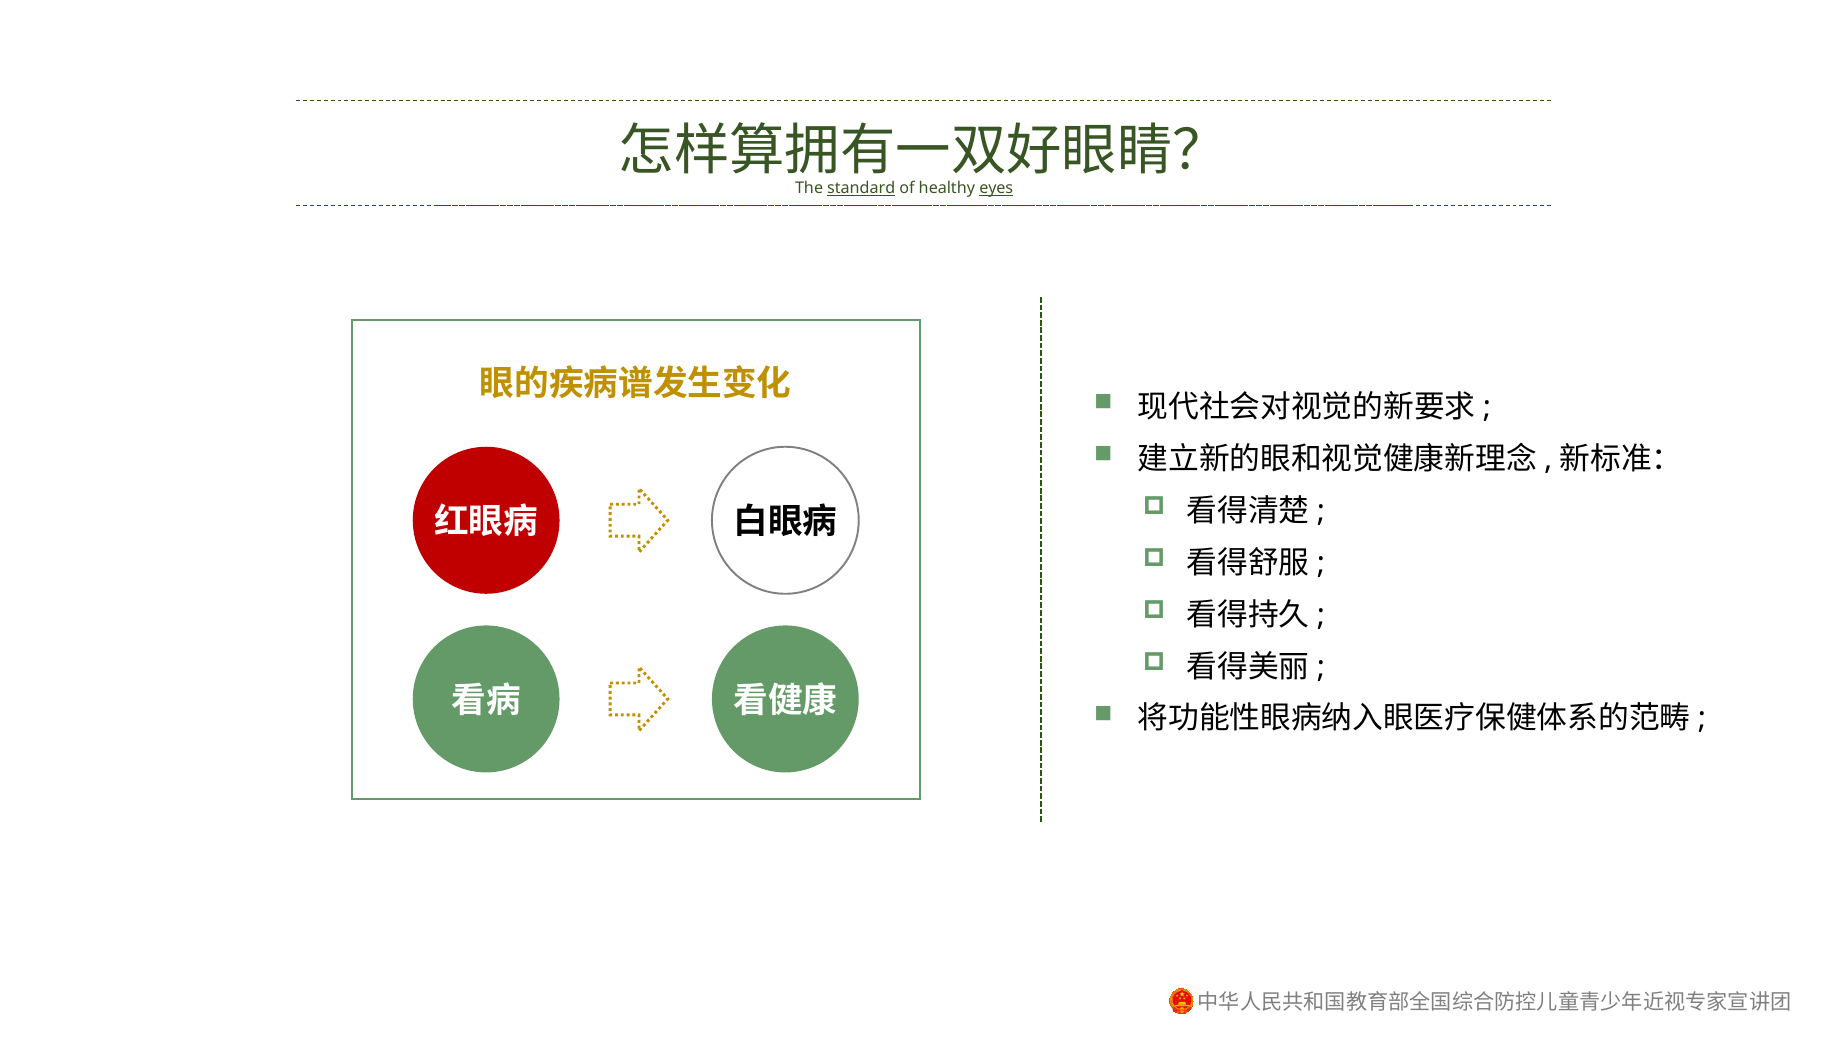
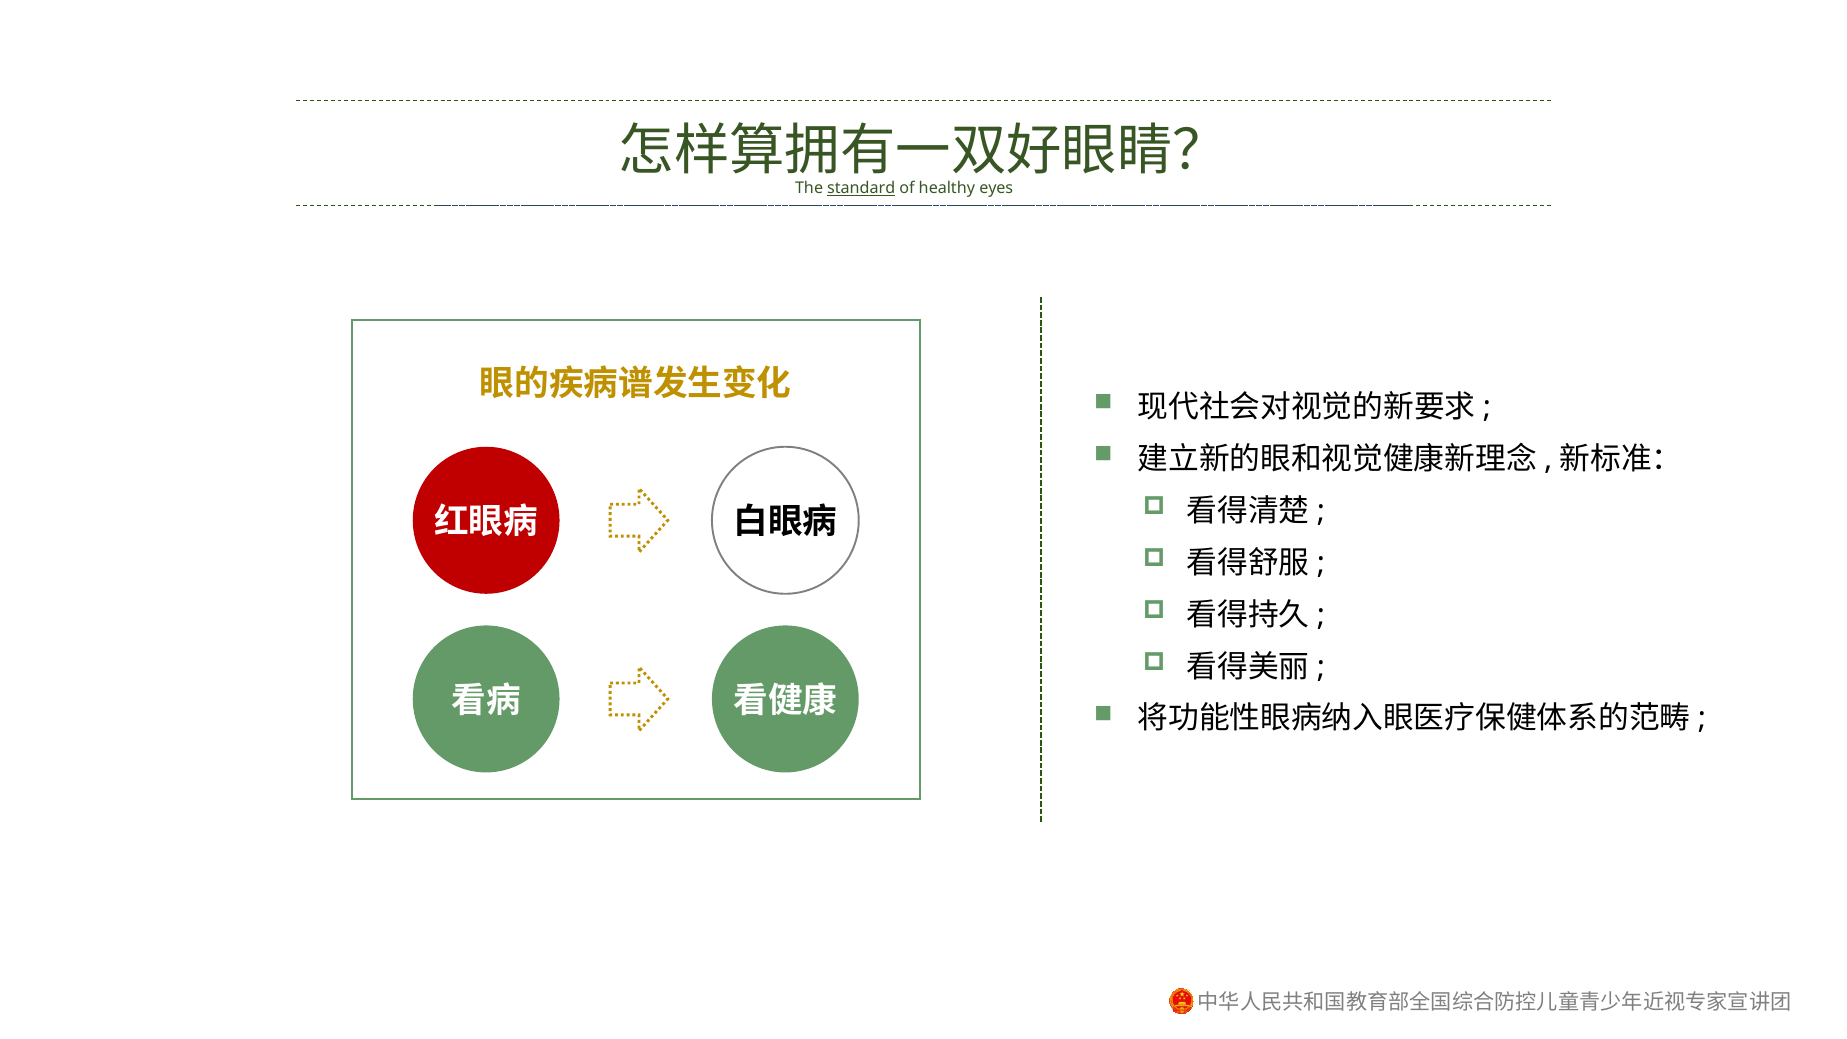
eyes underline: present -> none
